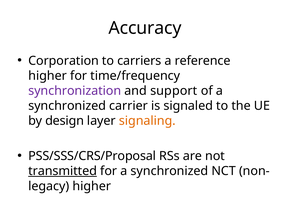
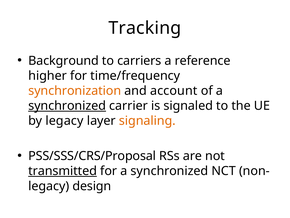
Accuracy: Accuracy -> Tracking
Corporation: Corporation -> Background
synchronization colour: purple -> orange
support: support -> account
synchronized at (67, 106) underline: none -> present
by design: design -> legacy
higher at (92, 186): higher -> design
